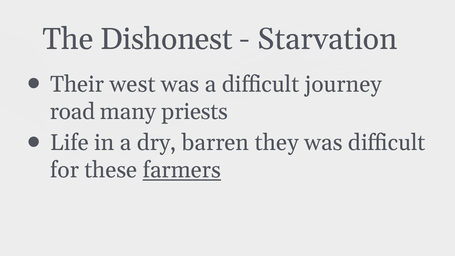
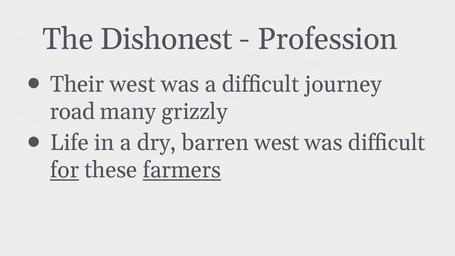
Starvation: Starvation -> Profession
priests: priests -> grizzly
barren they: they -> west
for underline: none -> present
